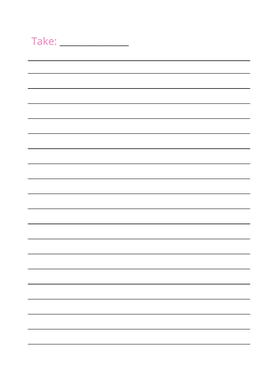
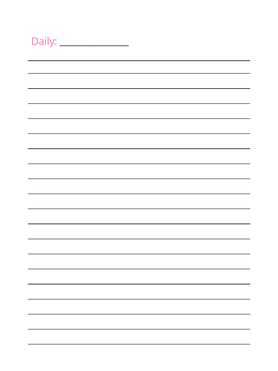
Take: Take -> Daily
